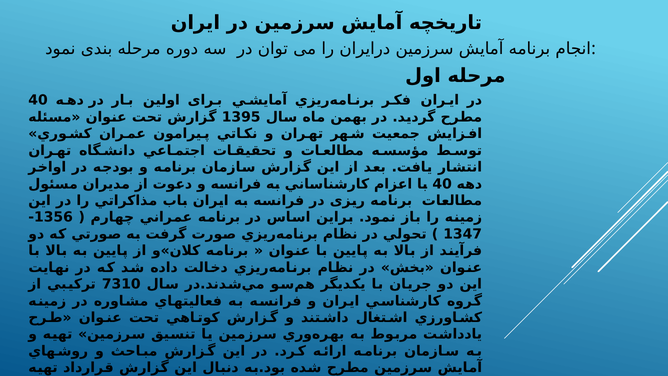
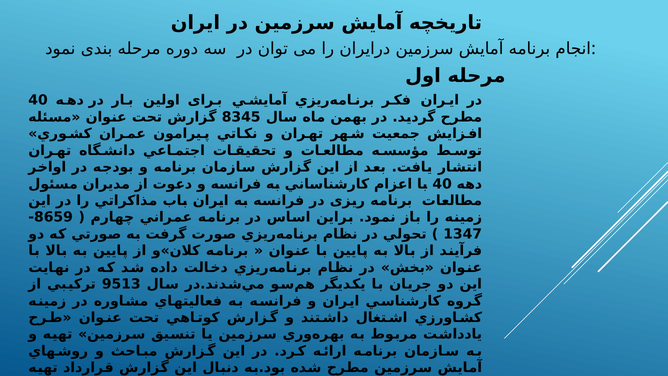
1395: 1395 -> 8345
1356 at (53, 217): 1356 -> 8659
7310: 7310 -> 9513
